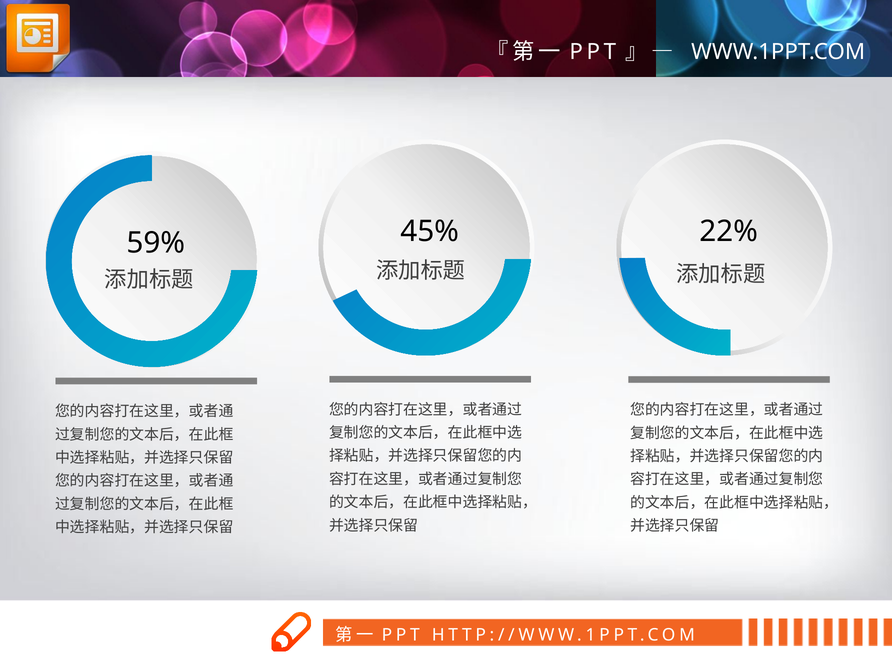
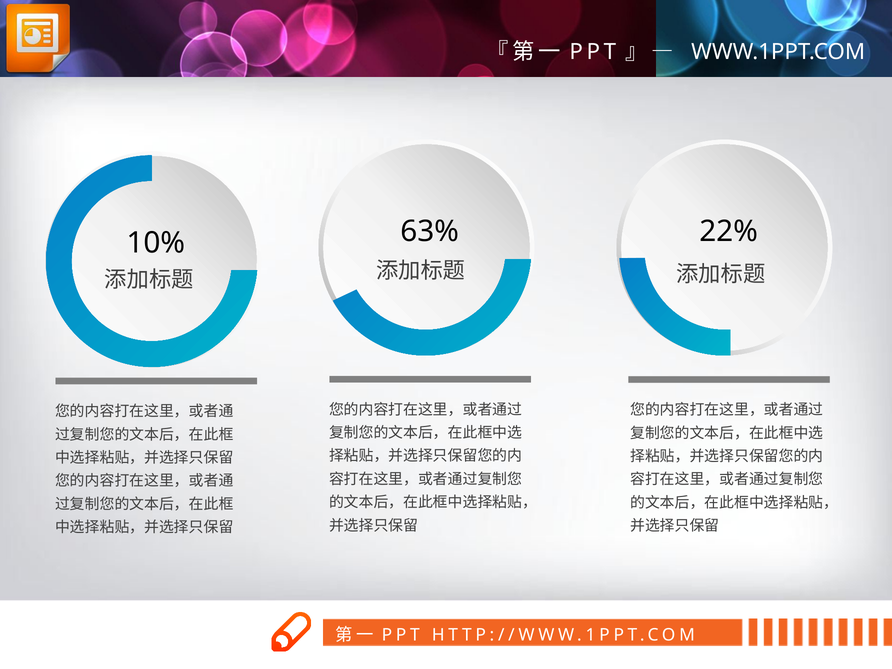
45%: 45% -> 63%
59%: 59% -> 10%
